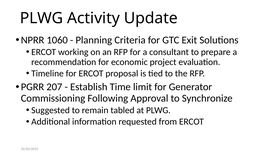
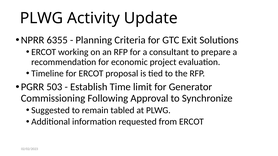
1060: 1060 -> 6355
207: 207 -> 503
